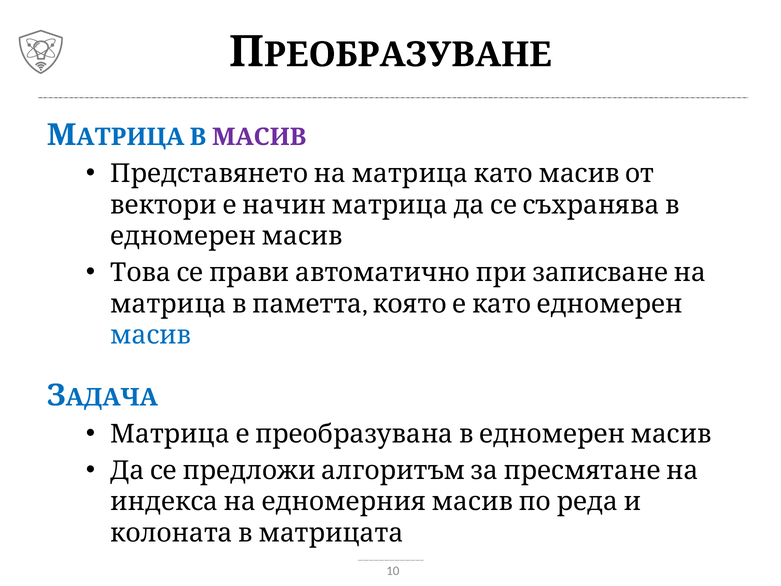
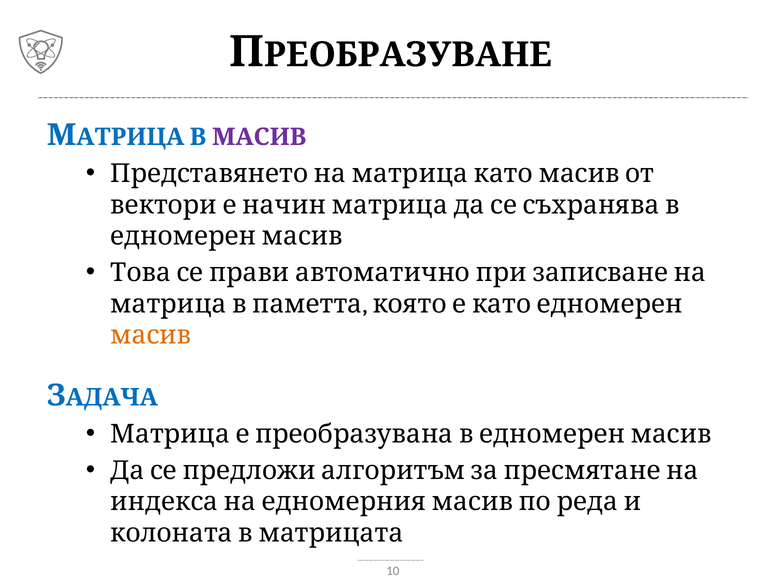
масив at (151, 335) colour: blue -> orange
